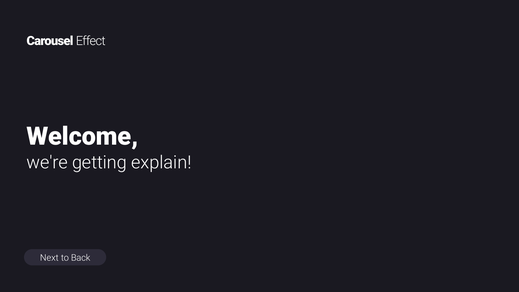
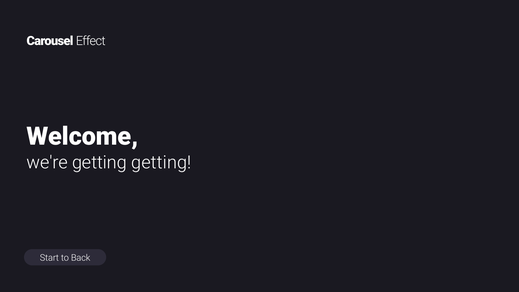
getting explain: explain -> getting
Next: Next -> Start
